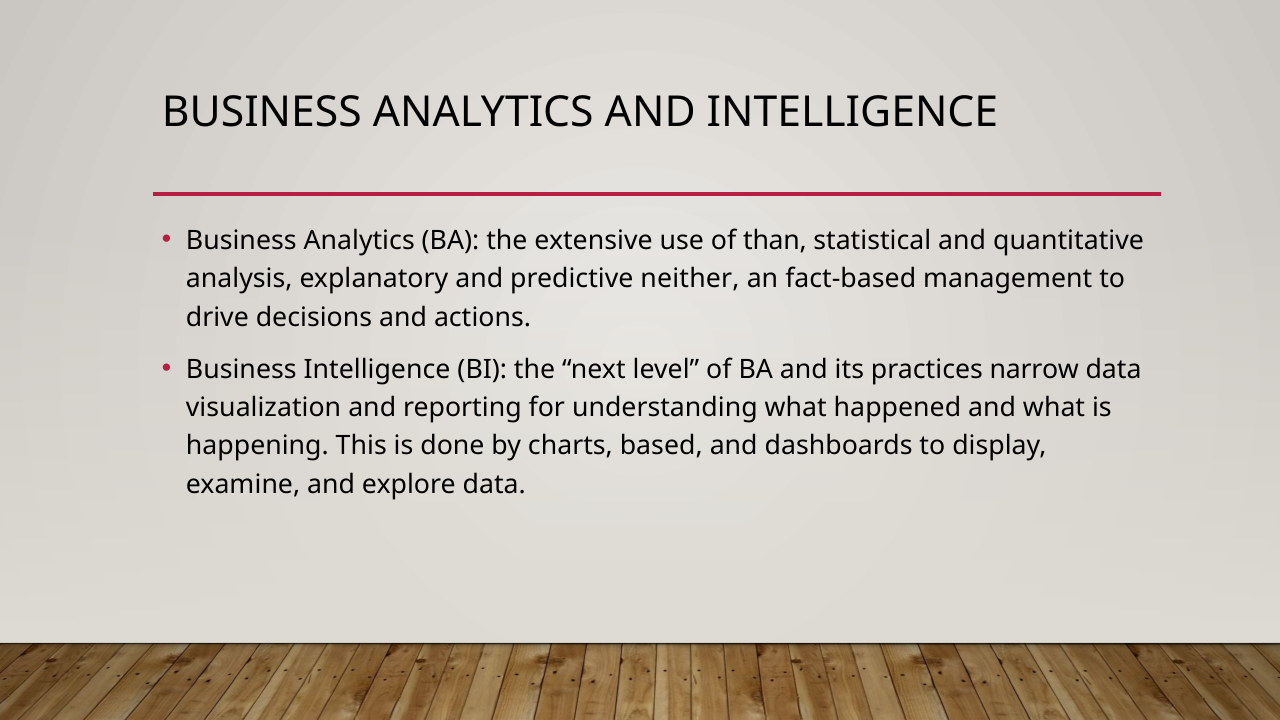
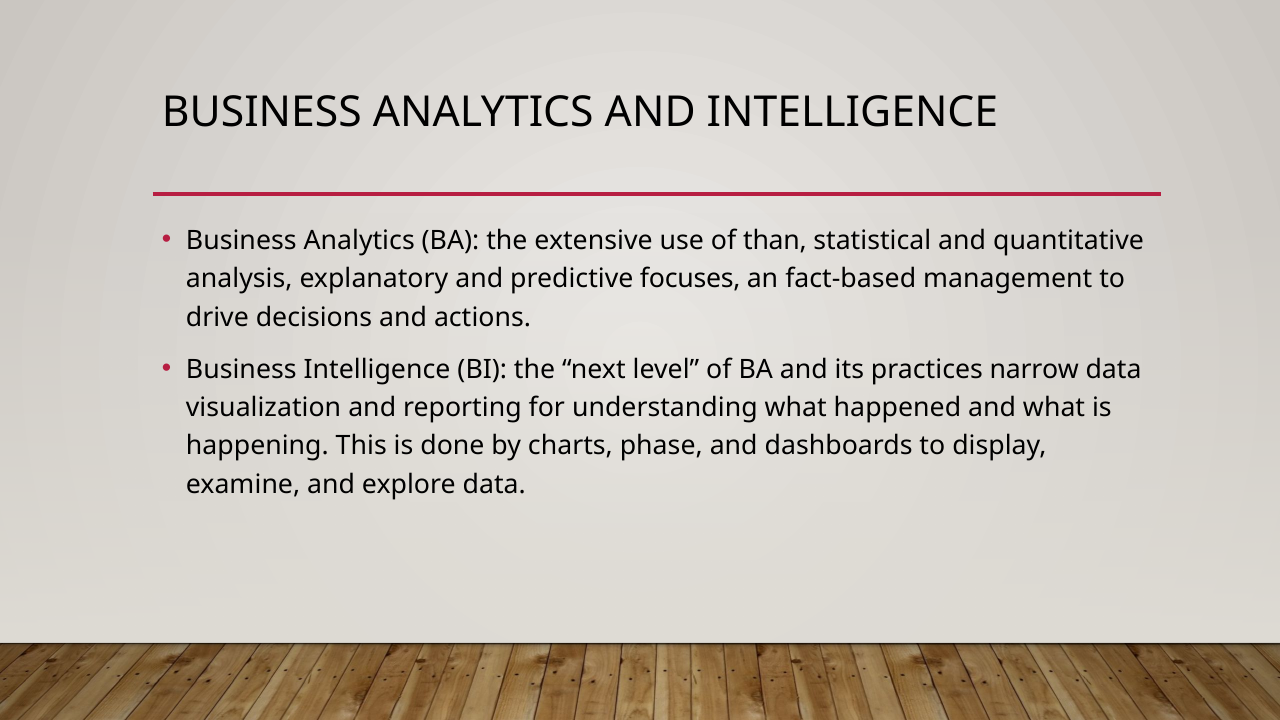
neither: neither -> focuses
based: based -> phase
